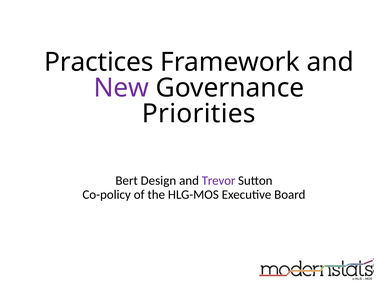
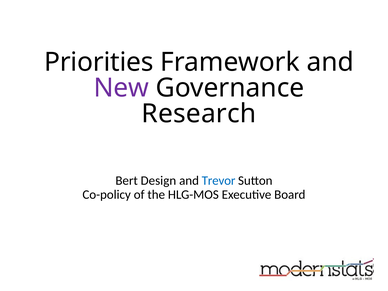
Practices: Practices -> Priorities
Priorities: Priorities -> Research
Trevor colour: purple -> blue
